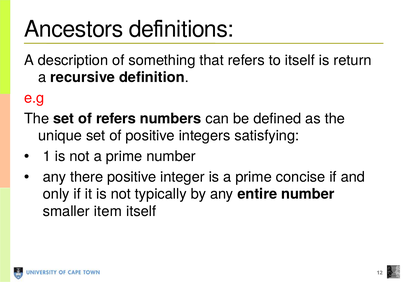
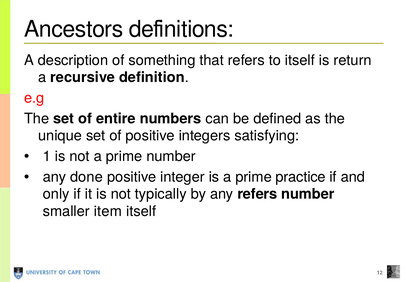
of refers: refers -> entire
there: there -> done
concise: concise -> practice
any entire: entire -> refers
